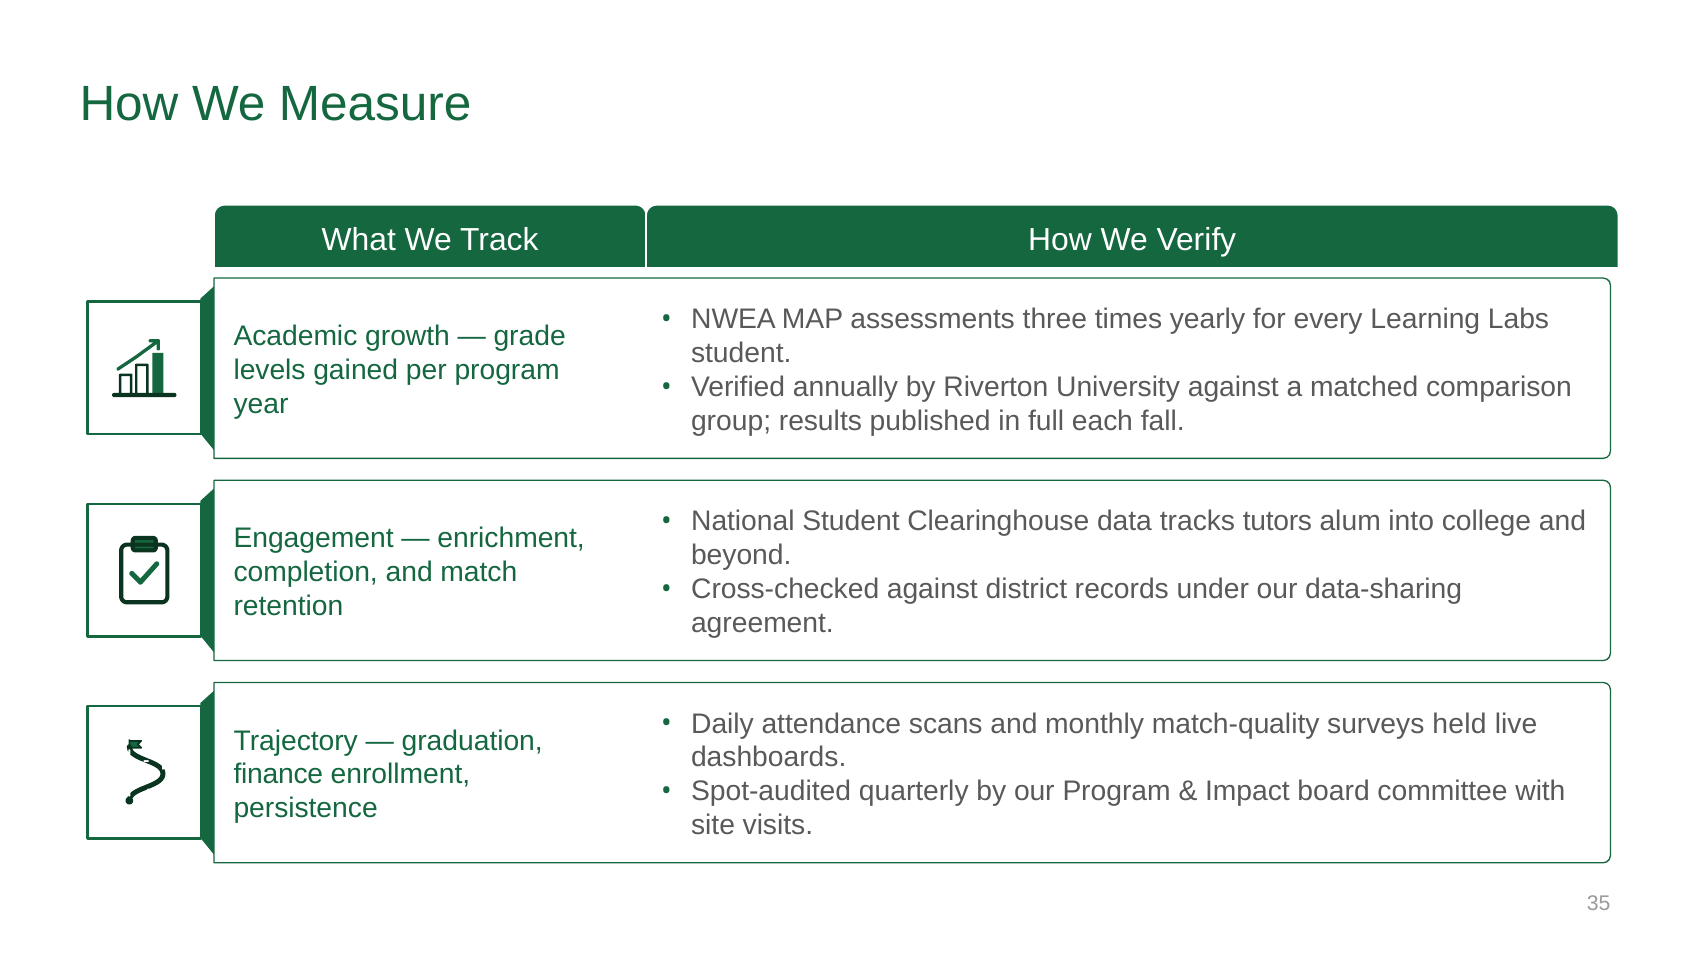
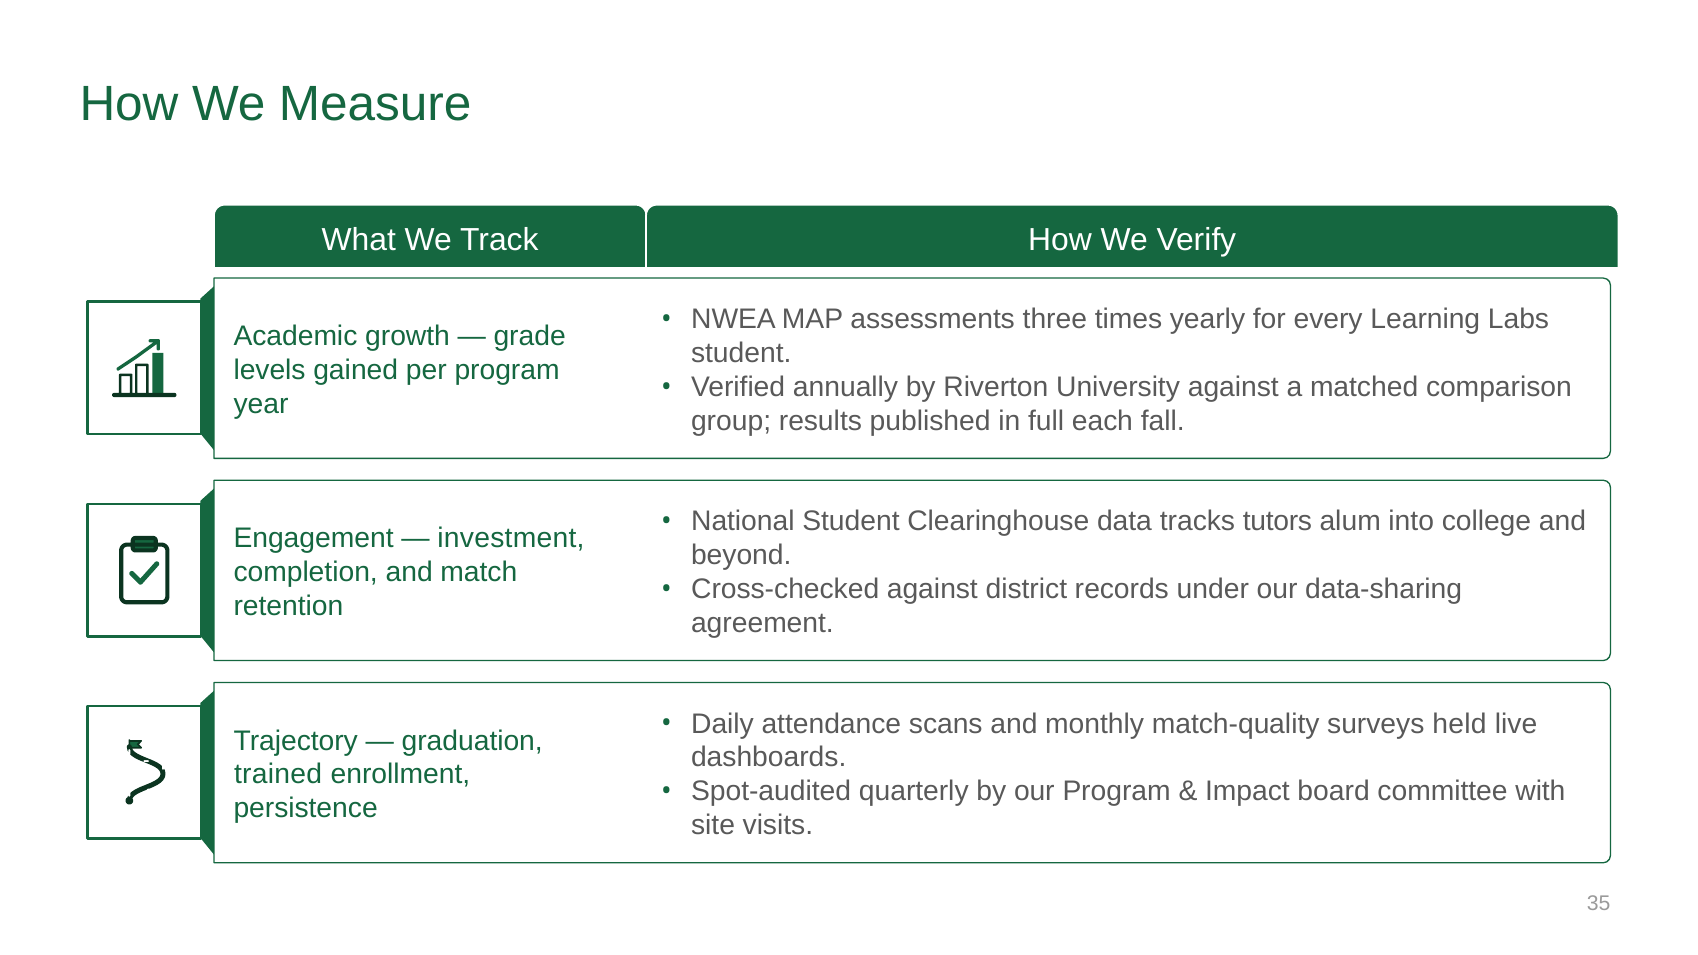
enrichment: enrichment -> investment
finance: finance -> trained
